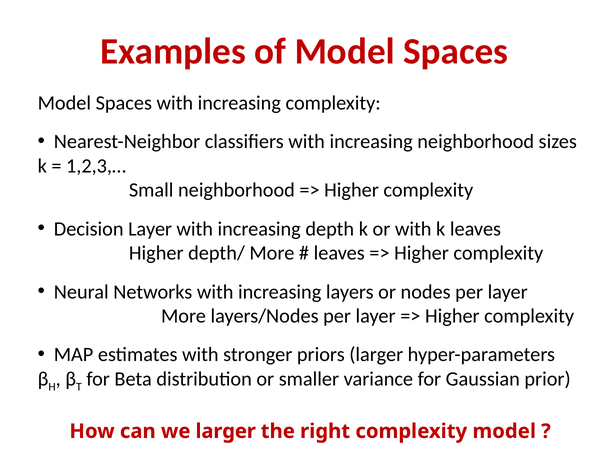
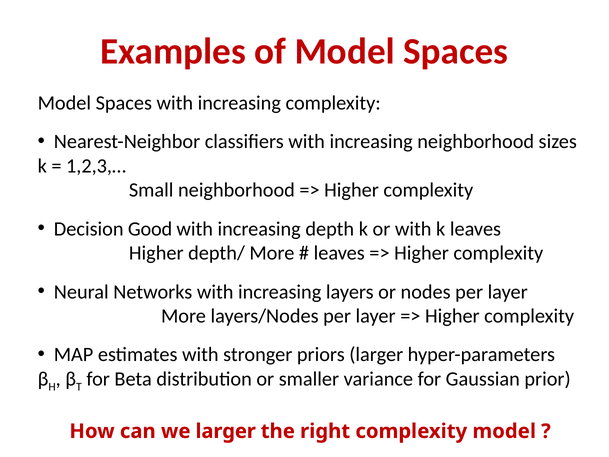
Decision Layer: Layer -> Good
